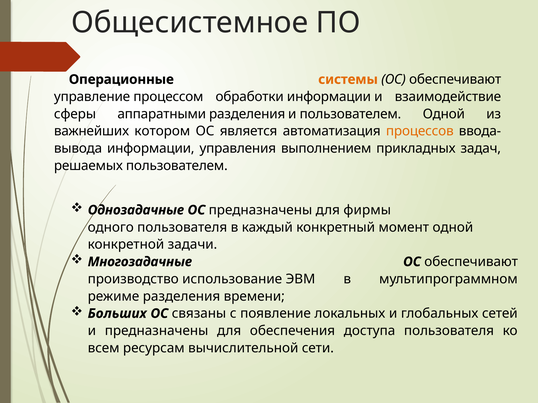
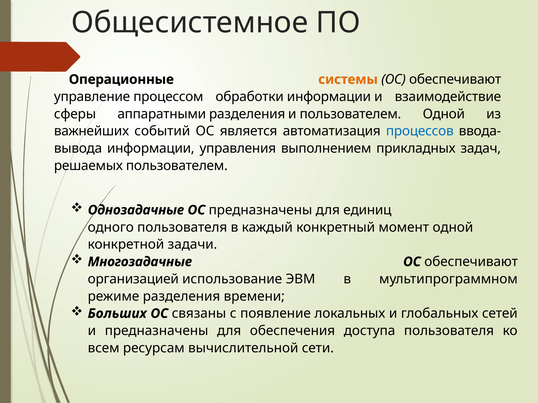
котором: котором -> событий
процессов colour: orange -> blue
фирмы: фирмы -> единиц
производство: производство -> организацией
